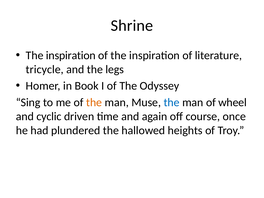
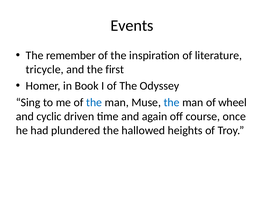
Shrine: Shrine -> Events
inspiration at (71, 55): inspiration -> remember
legs: legs -> first
the at (94, 102) colour: orange -> blue
